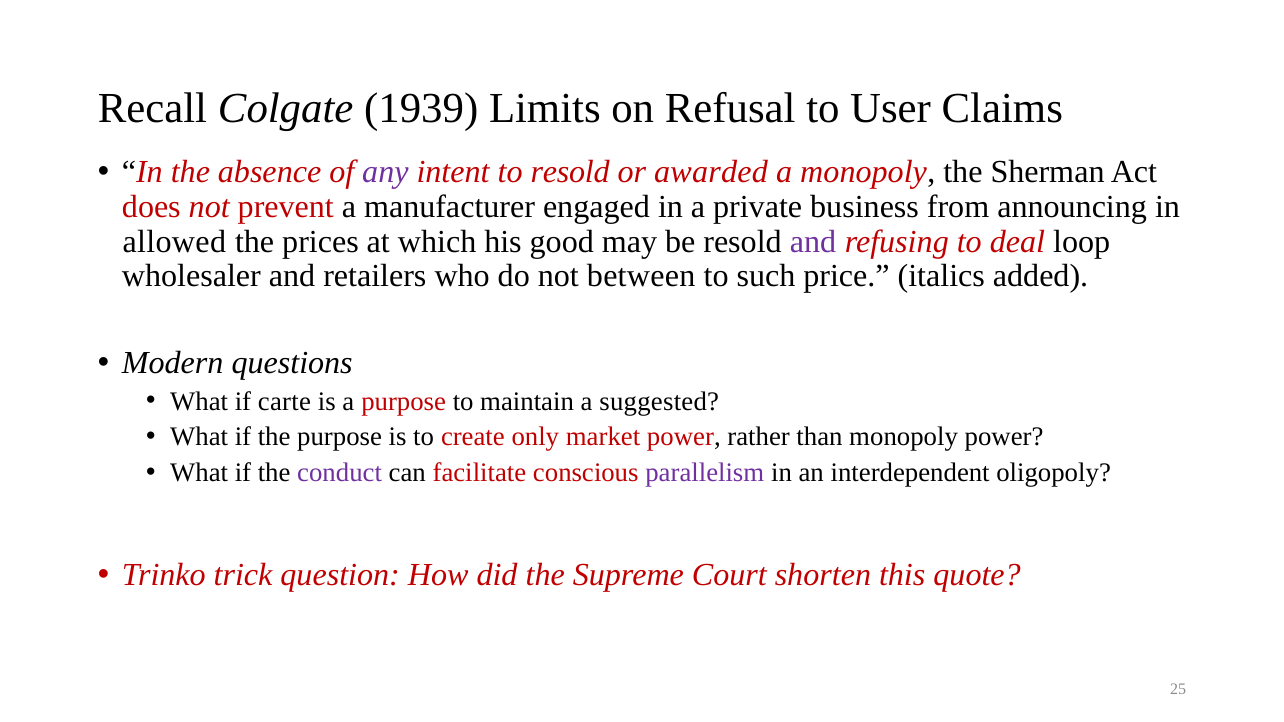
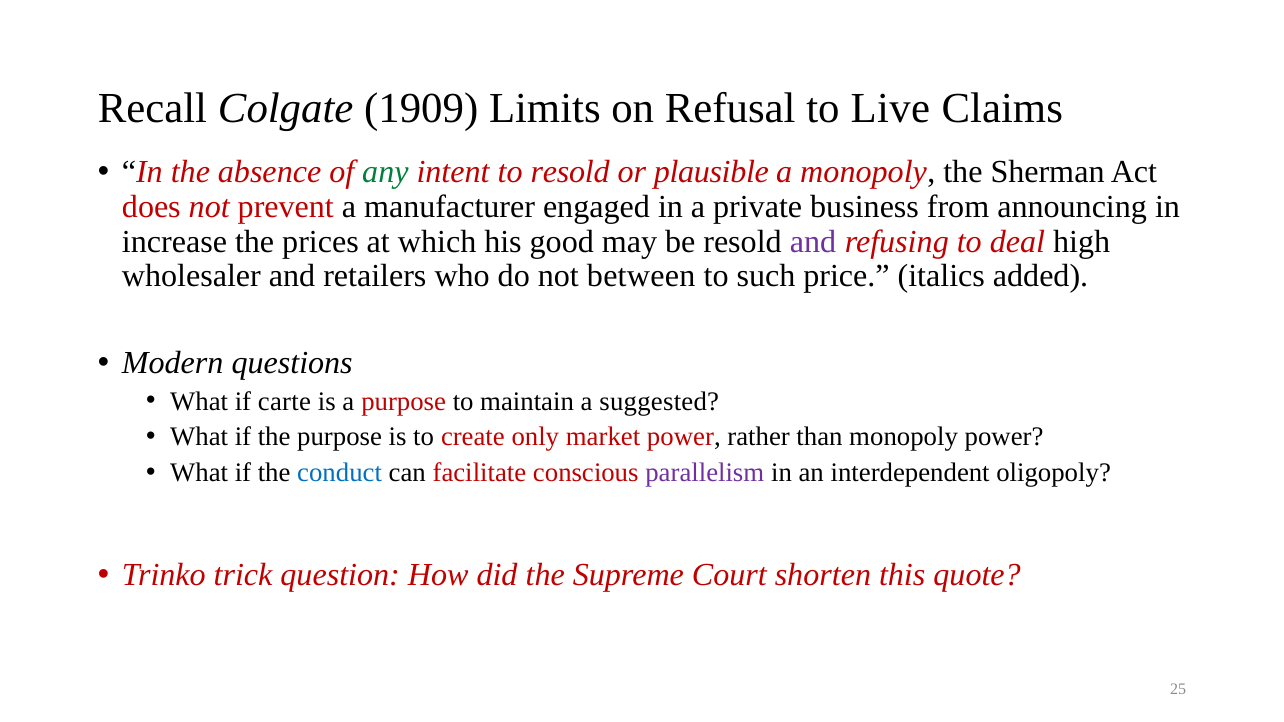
1939: 1939 -> 1909
User: User -> Live
any colour: purple -> green
awarded: awarded -> plausible
allowed: allowed -> increase
loop: loop -> high
conduct colour: purple -> blue
